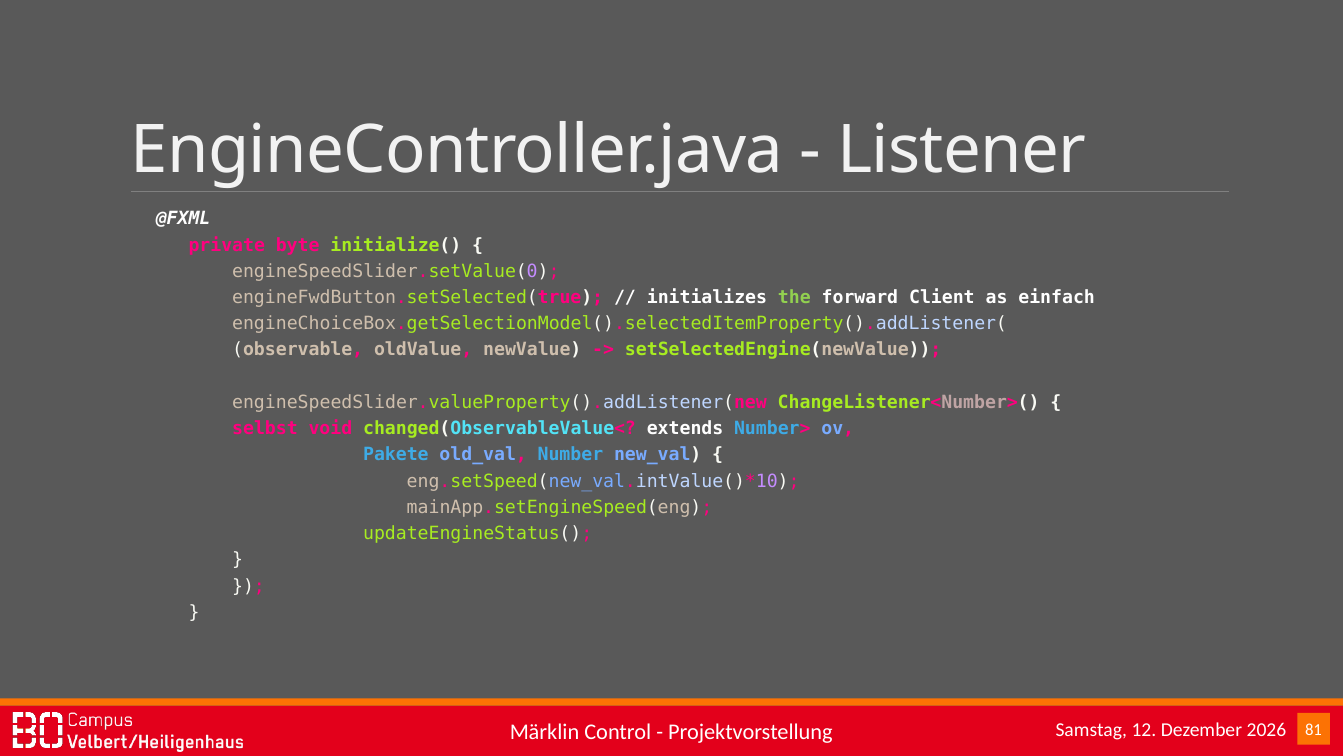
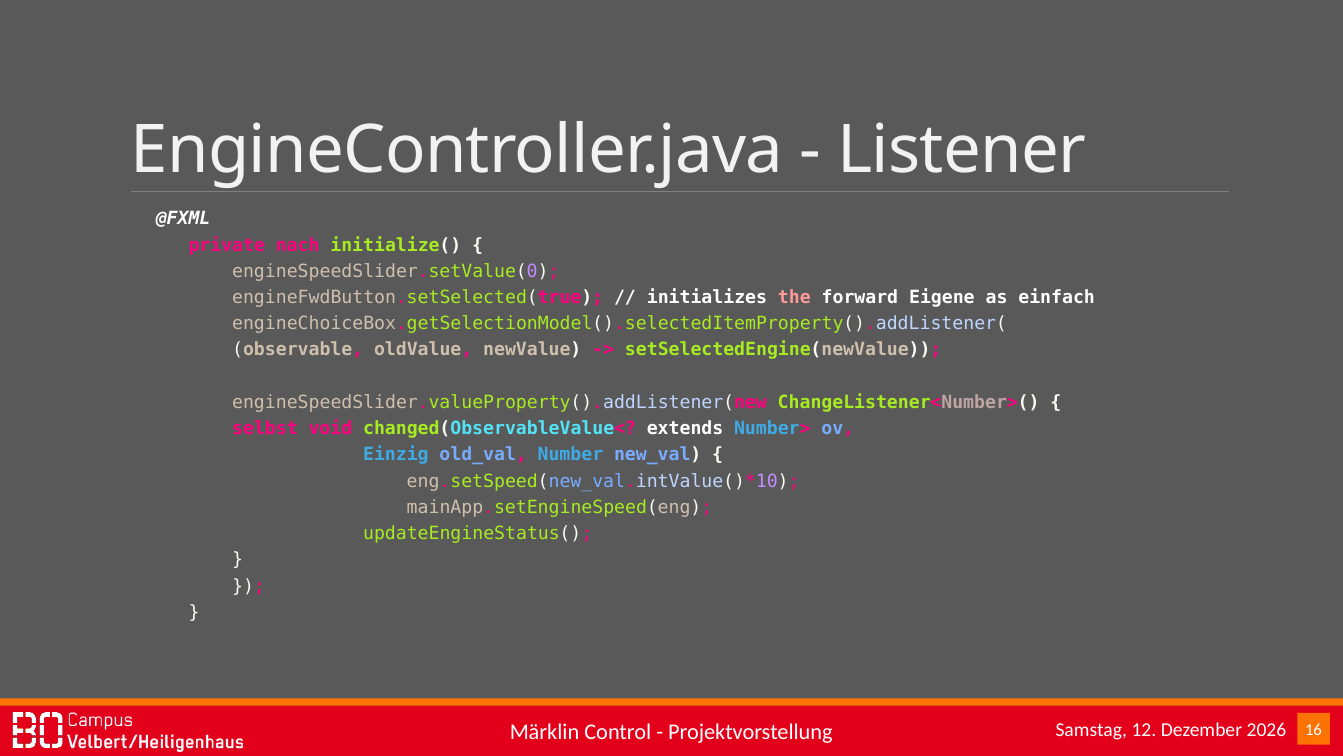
byte: byte -> nach
the colour: light green -> pink
Client: Client -> Eigene
Pakete: Pakete -> Einzig
81: 81 -> 16
